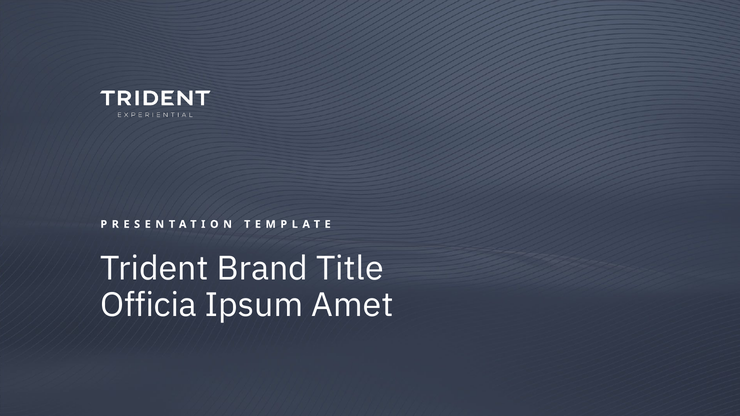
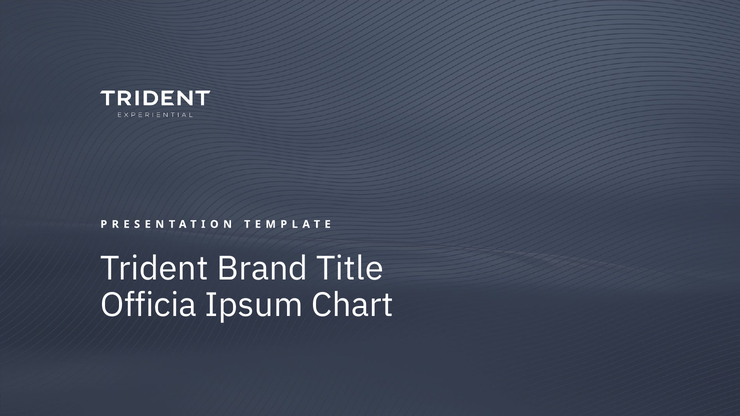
Amet: Amet -> Chart
